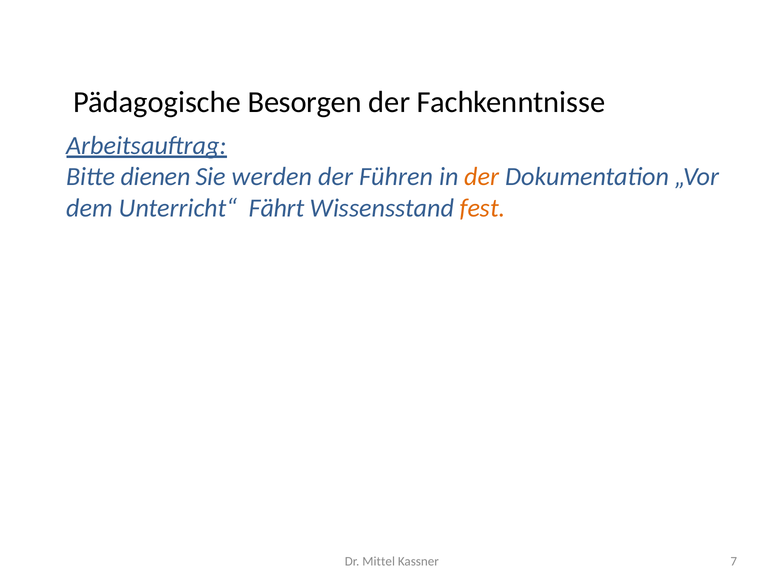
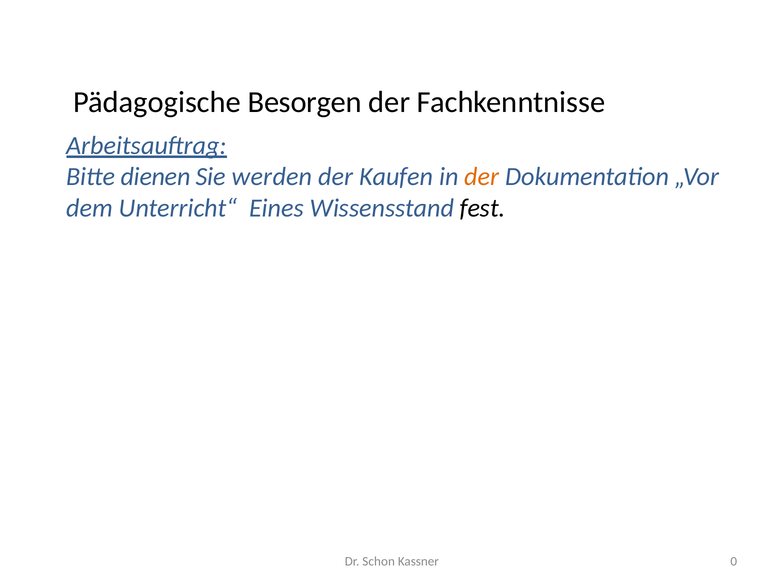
Führen: Führen -> Kaufen
Fährt: Fährt -> Eines
fest colour: orange -> black
Mittel: Mittel -> Schon
7: 7 -> 0
